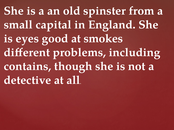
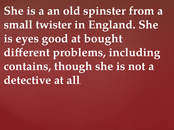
capital: capital -> twister
smokes: smokes -> bought
